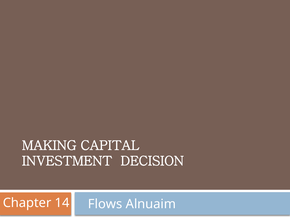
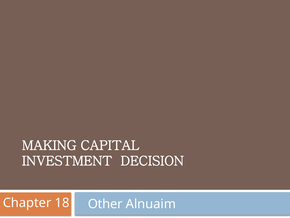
14: 14 -> 18
Flows: Flows -> Other
